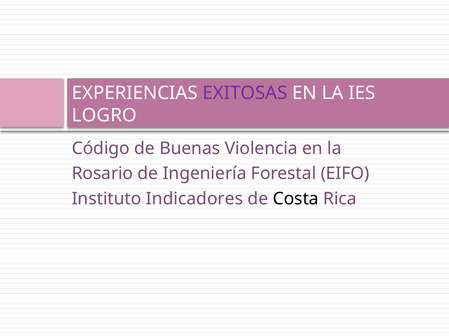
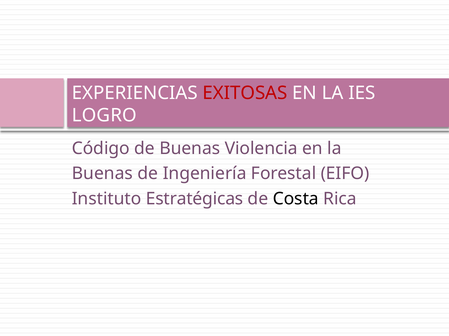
EXITOSAS colour: purple -> red
Rosario at (102, 174): Rosario -> Buenas
Indicadores: Indicadores -> Estratégicas
